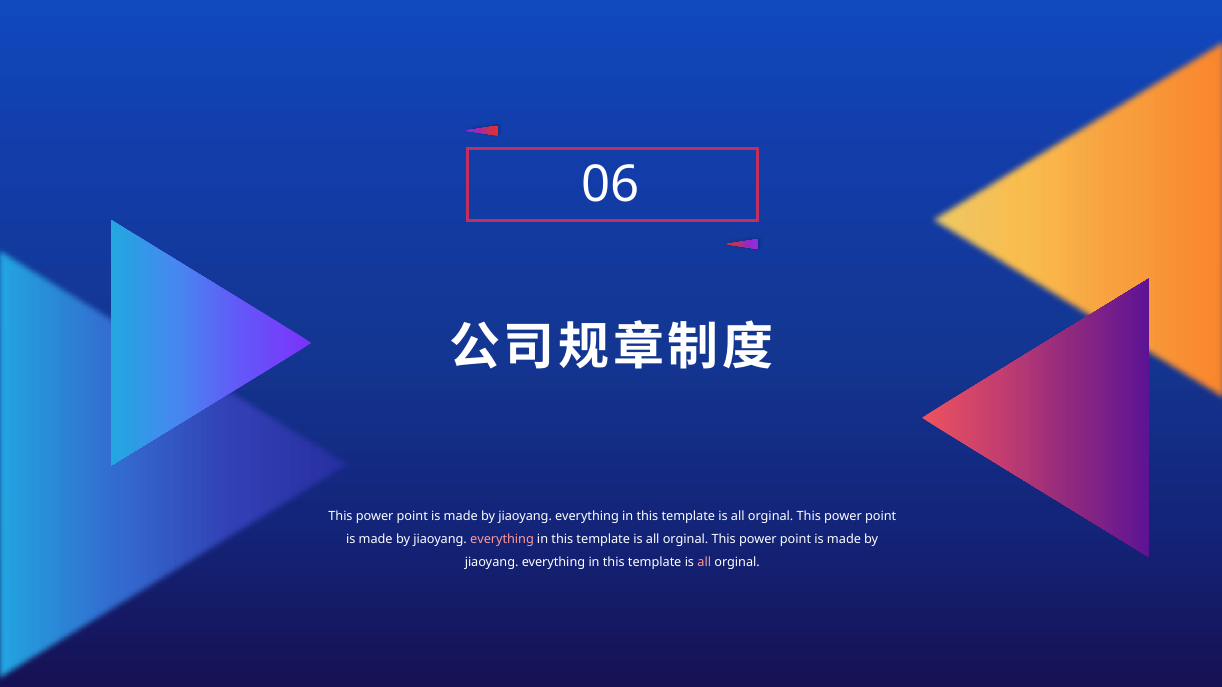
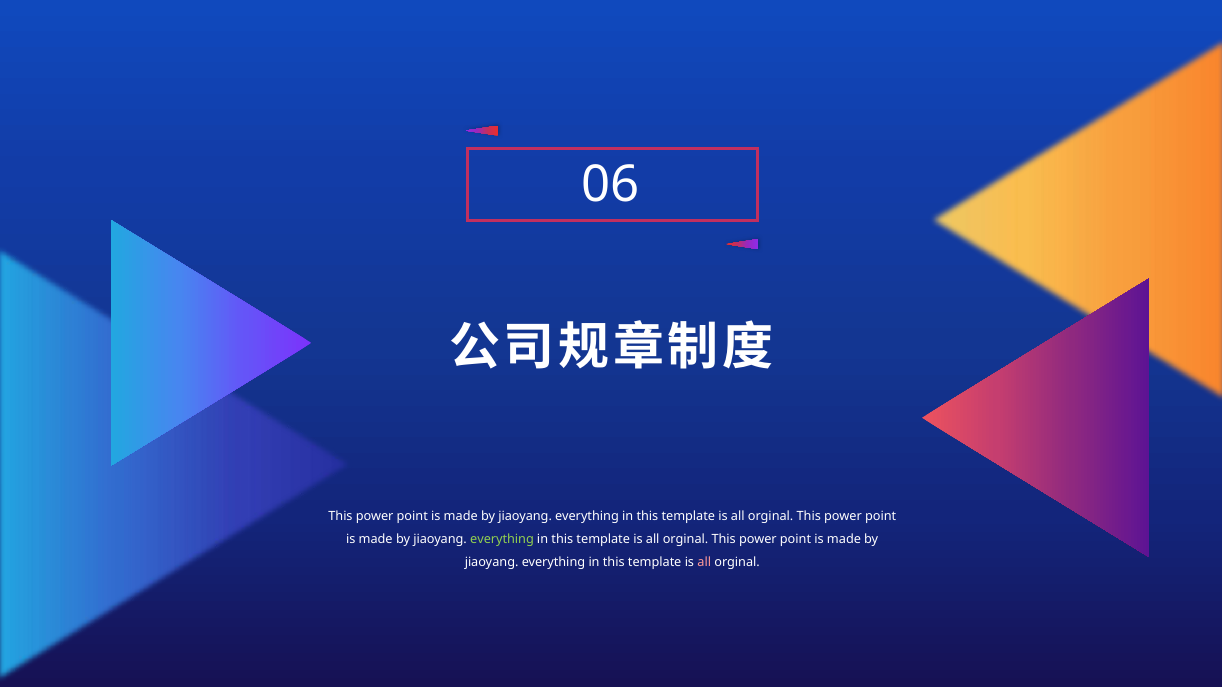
everything at (502, 539) colour: pink -> light green
